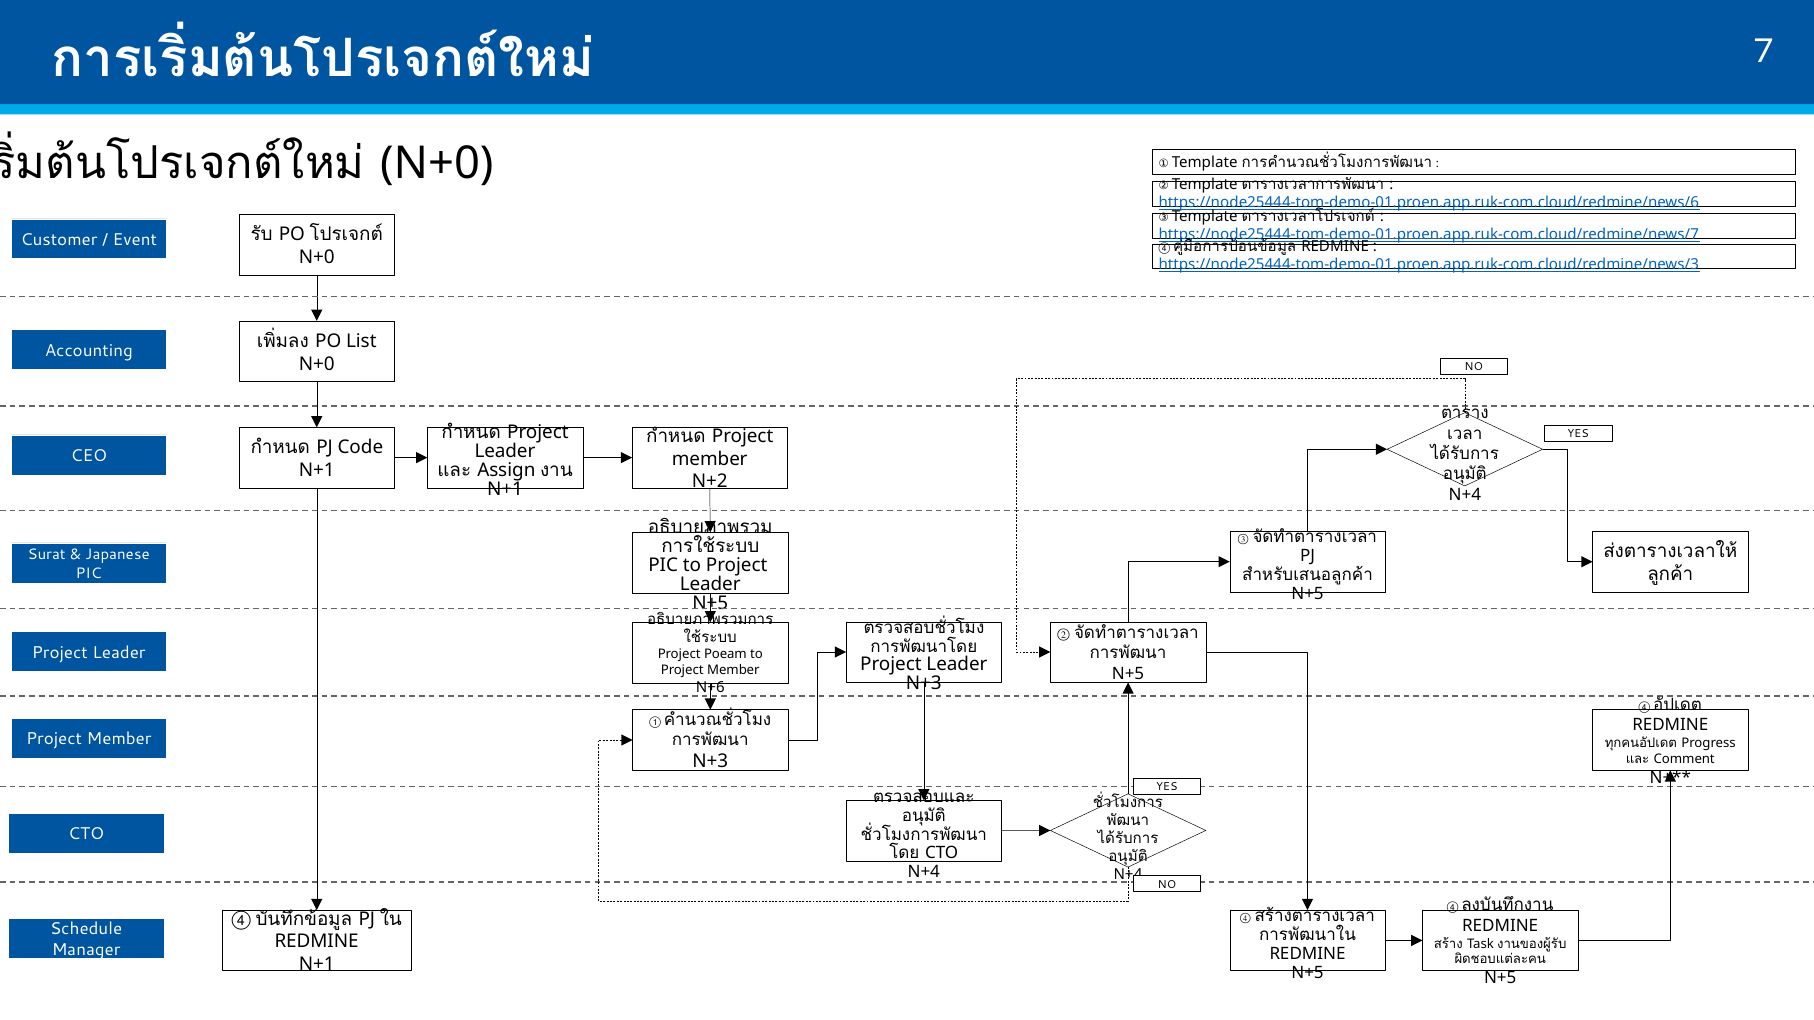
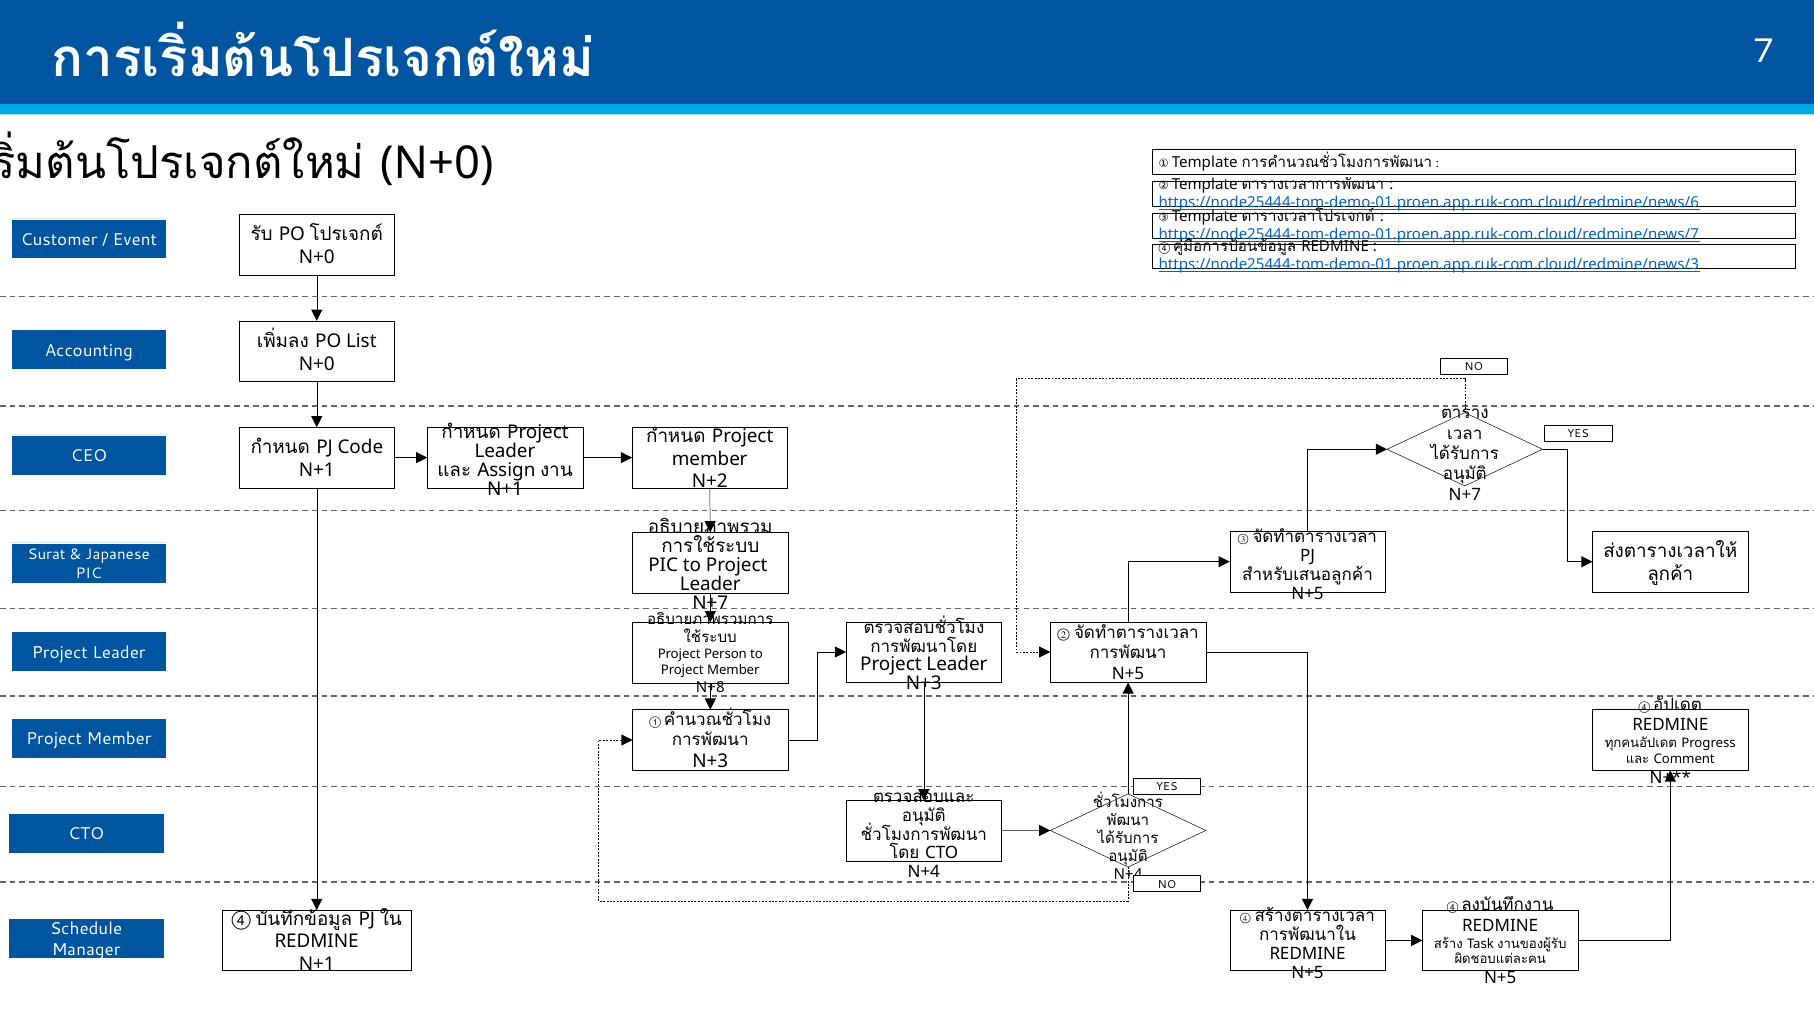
N+4 at (1465, 495): N+4 -> N+7
N+5 at (710, 603): N+5 -> N+7
Poeam: Poeam -> Person
N+6: N+6 -> N+8
